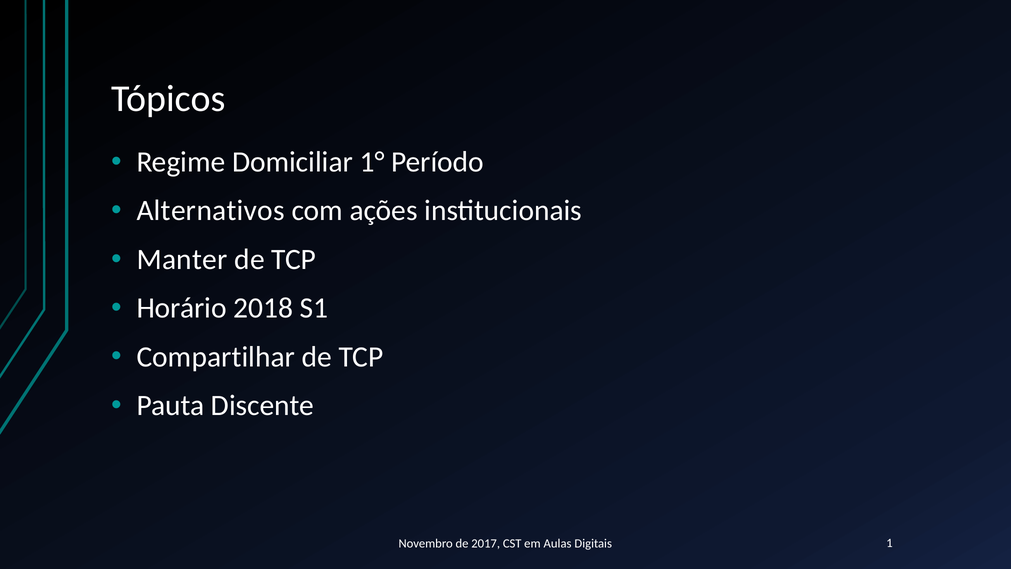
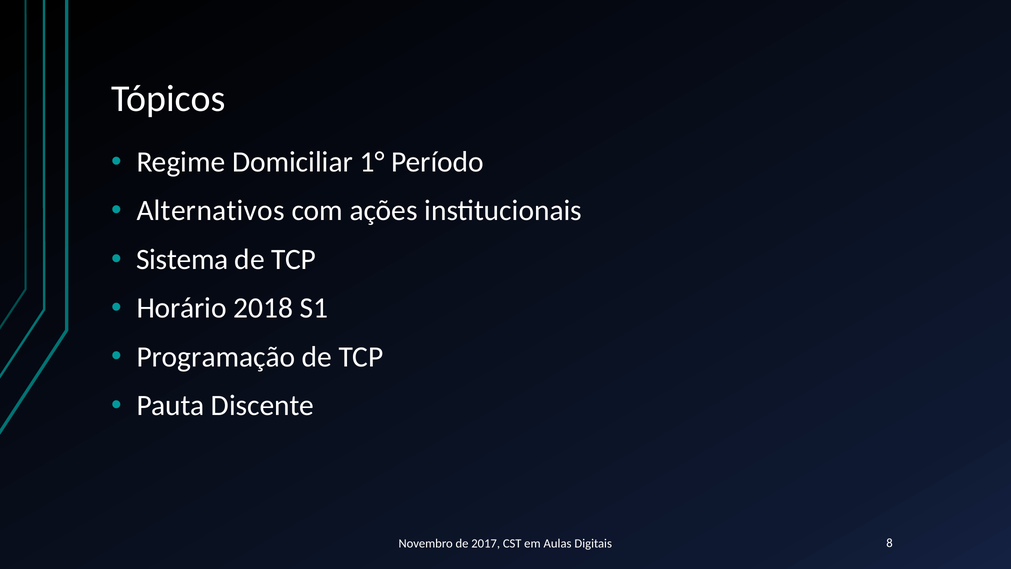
Manter: Manter -> Sistema
Compartilhar: Compartilhar -> Programação
1: 1 -> 8
